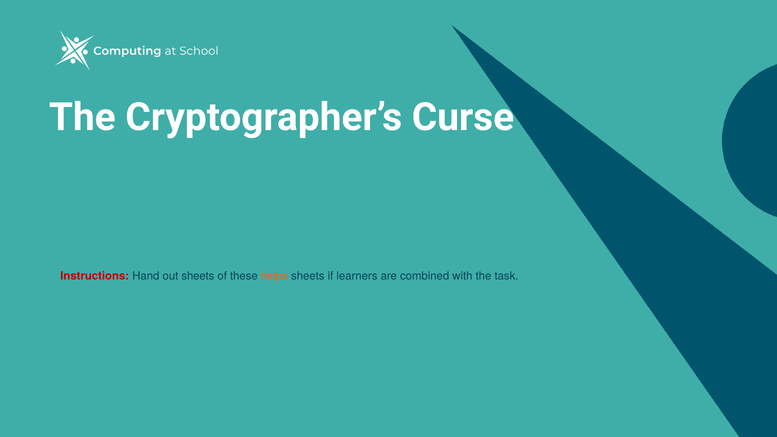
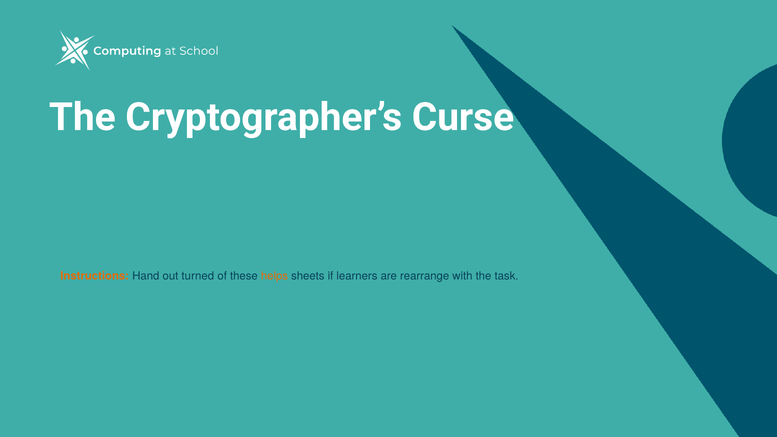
Instructions colour: red -> orange
out sheets: sheets -> turned
combined: combined -> rearrange
